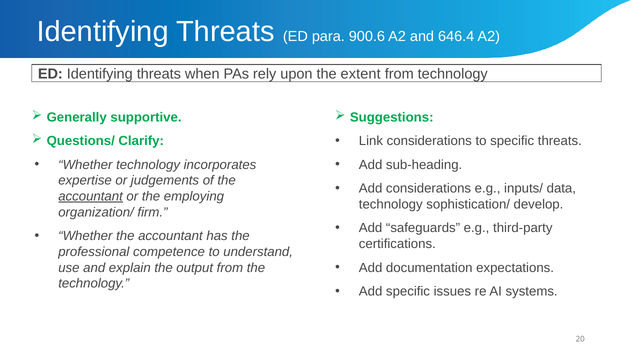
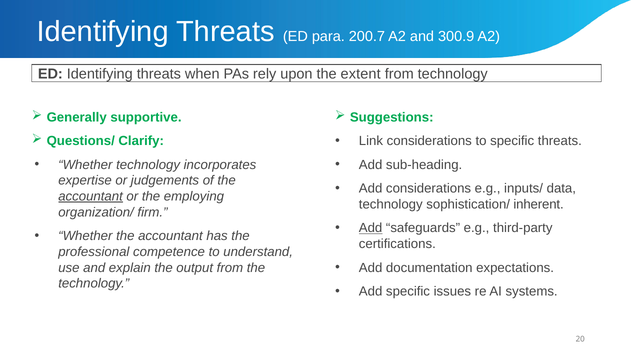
900.6: 900.6 -> 200.7
646.4: 646.4 -> 300.9
develop: develop -> inherent
Add at (371, 228) underline: none -> present
